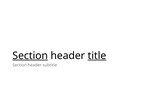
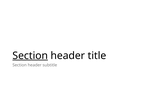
title underline: present -> none
